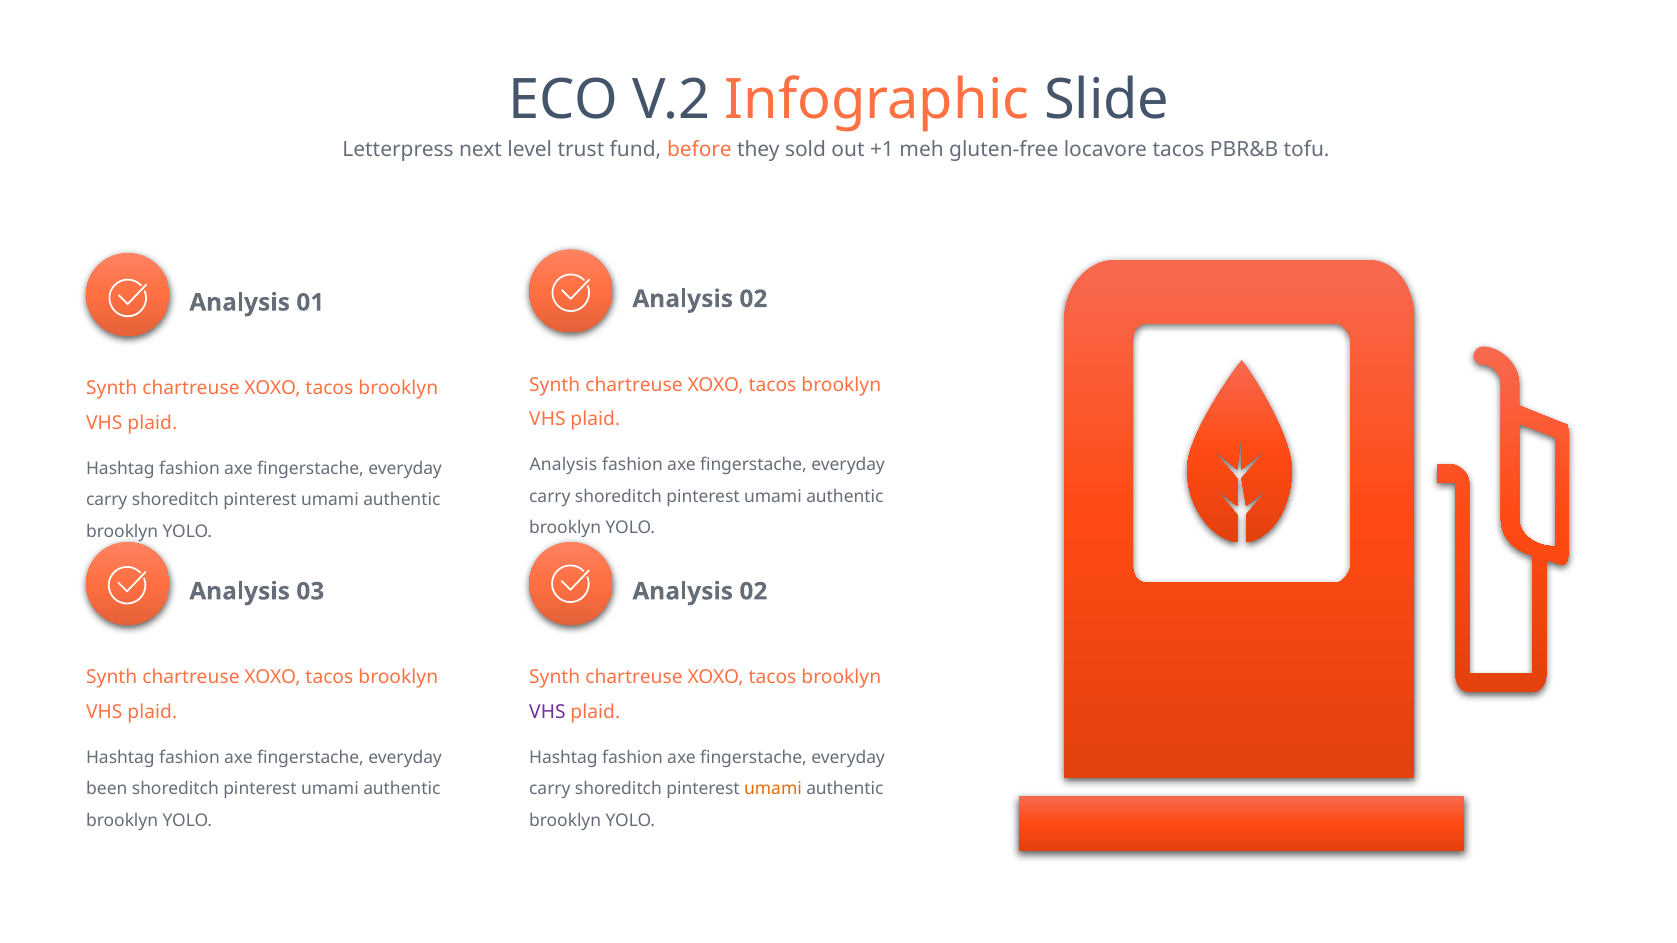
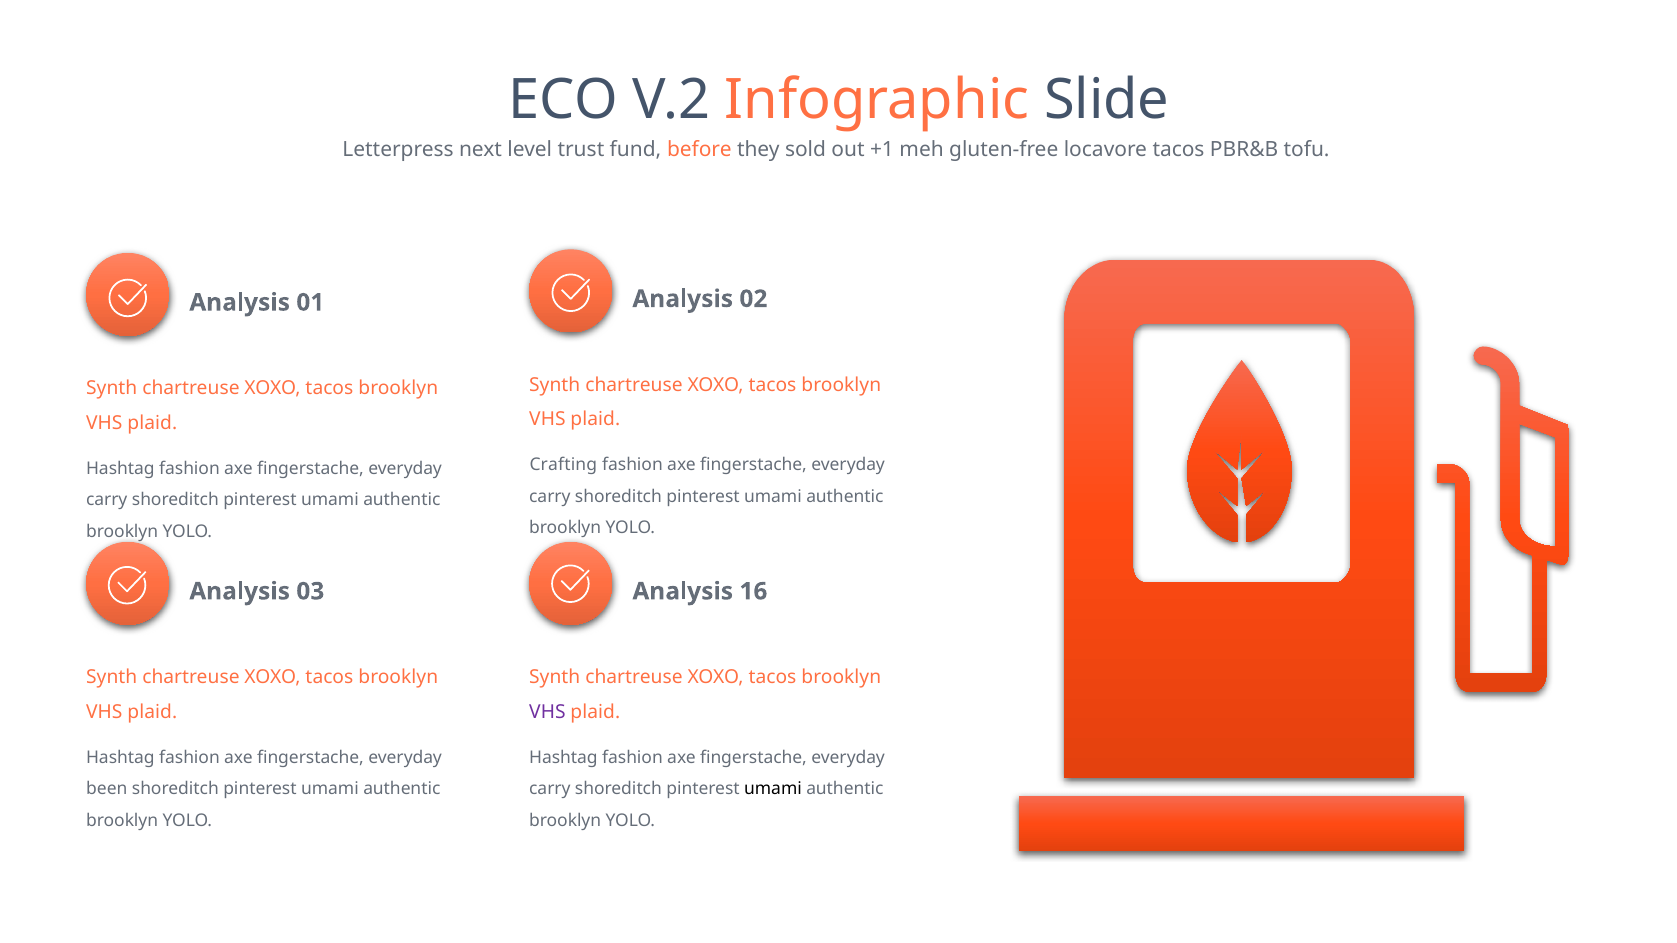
Analysis at (563, 465): Analysis -> Crafting
02 at (753, 592): 02 -> 16
umami at (773, 789) colour: orange -> black
